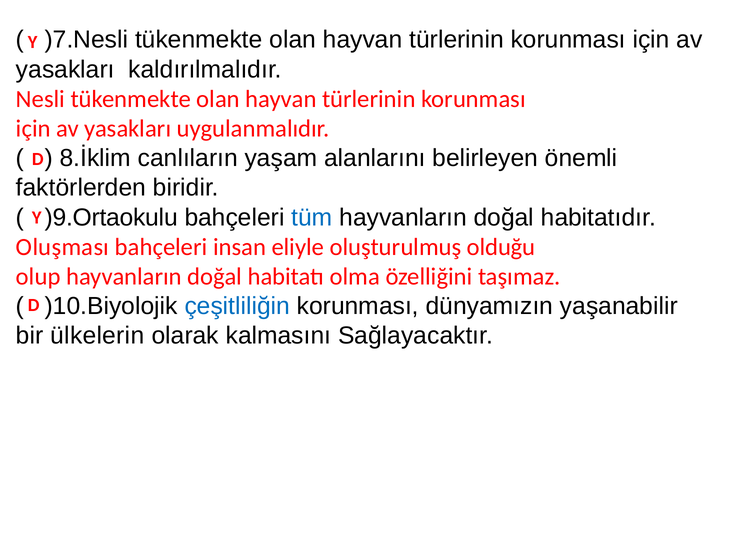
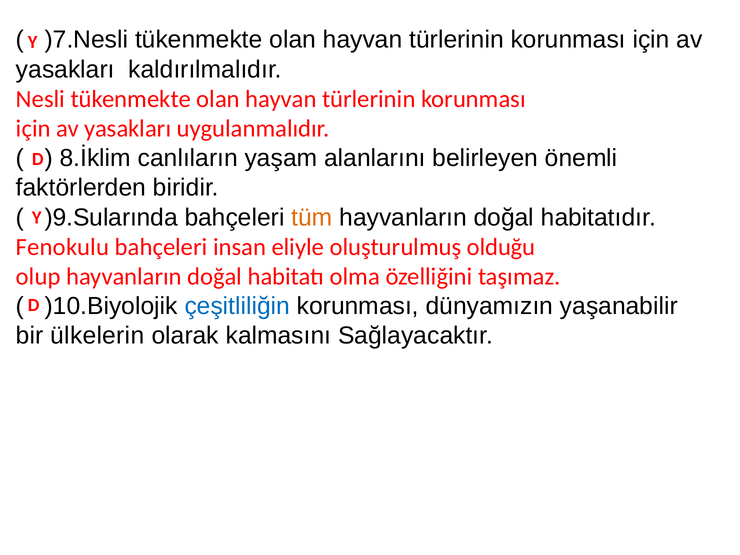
)9.Ortaokulu: )9.Ortaokulu -> )9.Sularında
tüm colour: blue -> orange
Oluşması: Oluşması -> Fenokulu
